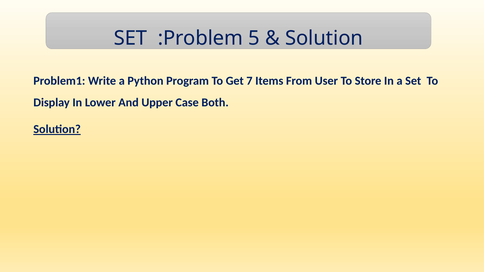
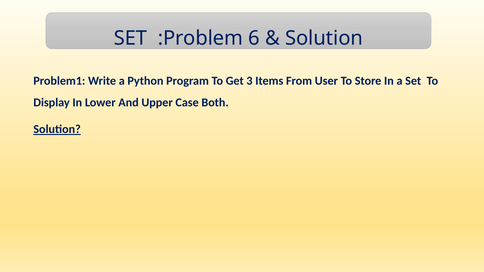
5: 5 -> 6
7: 7 -> 3
